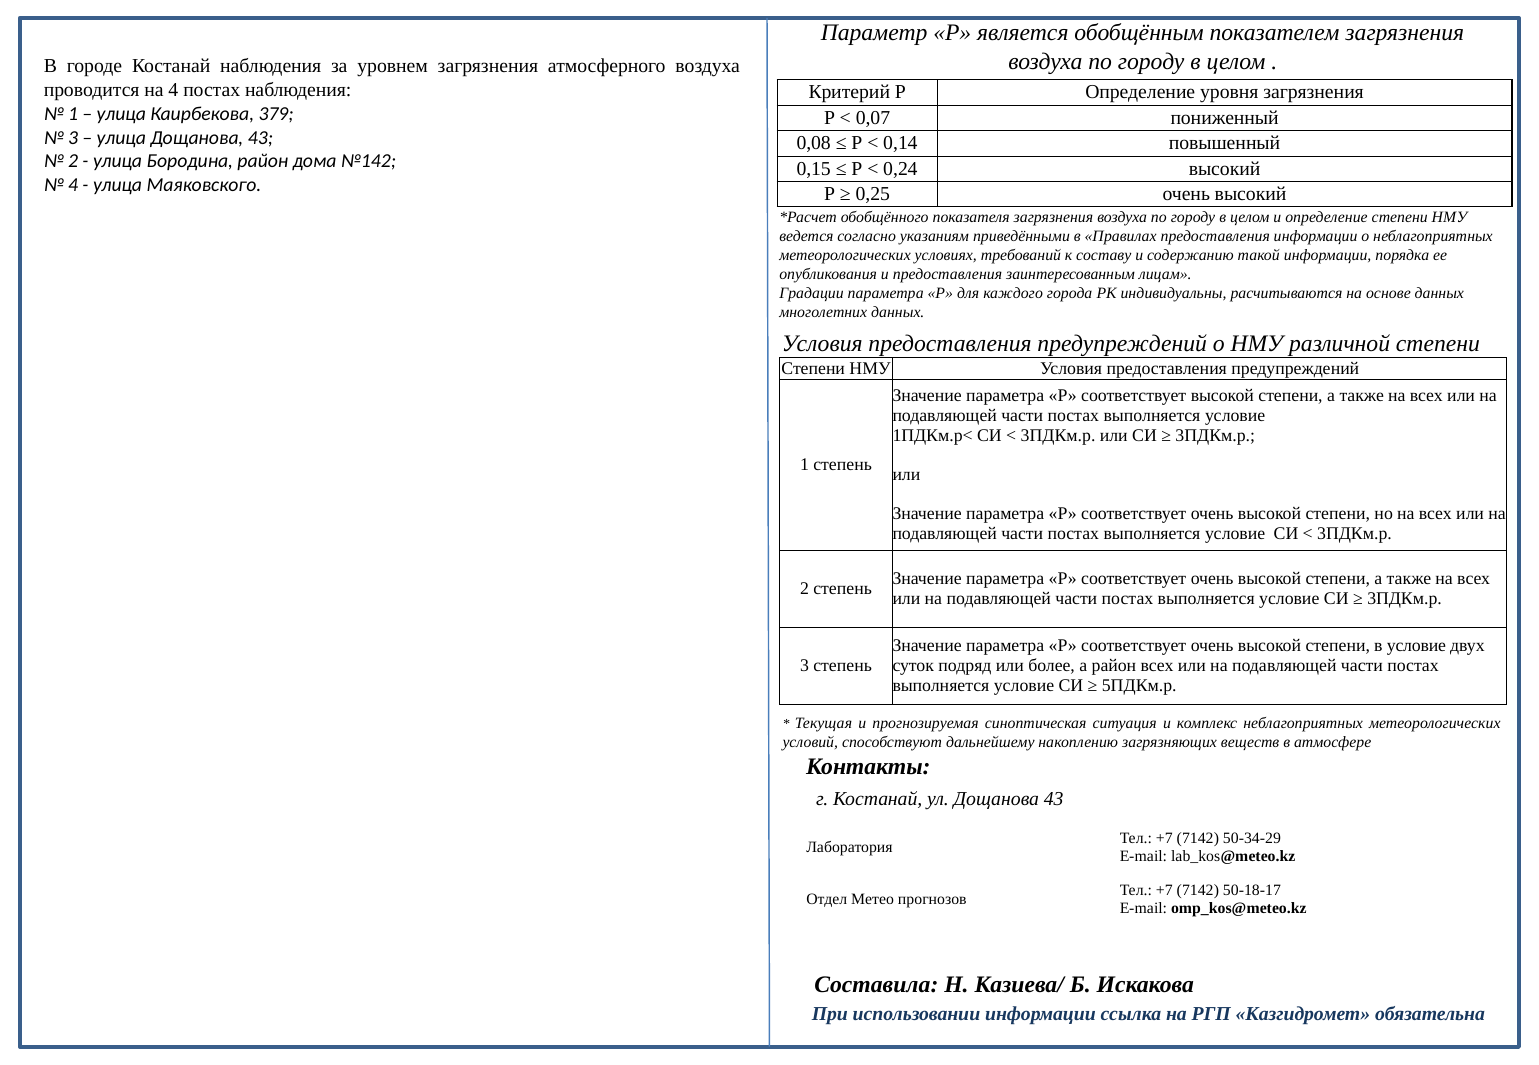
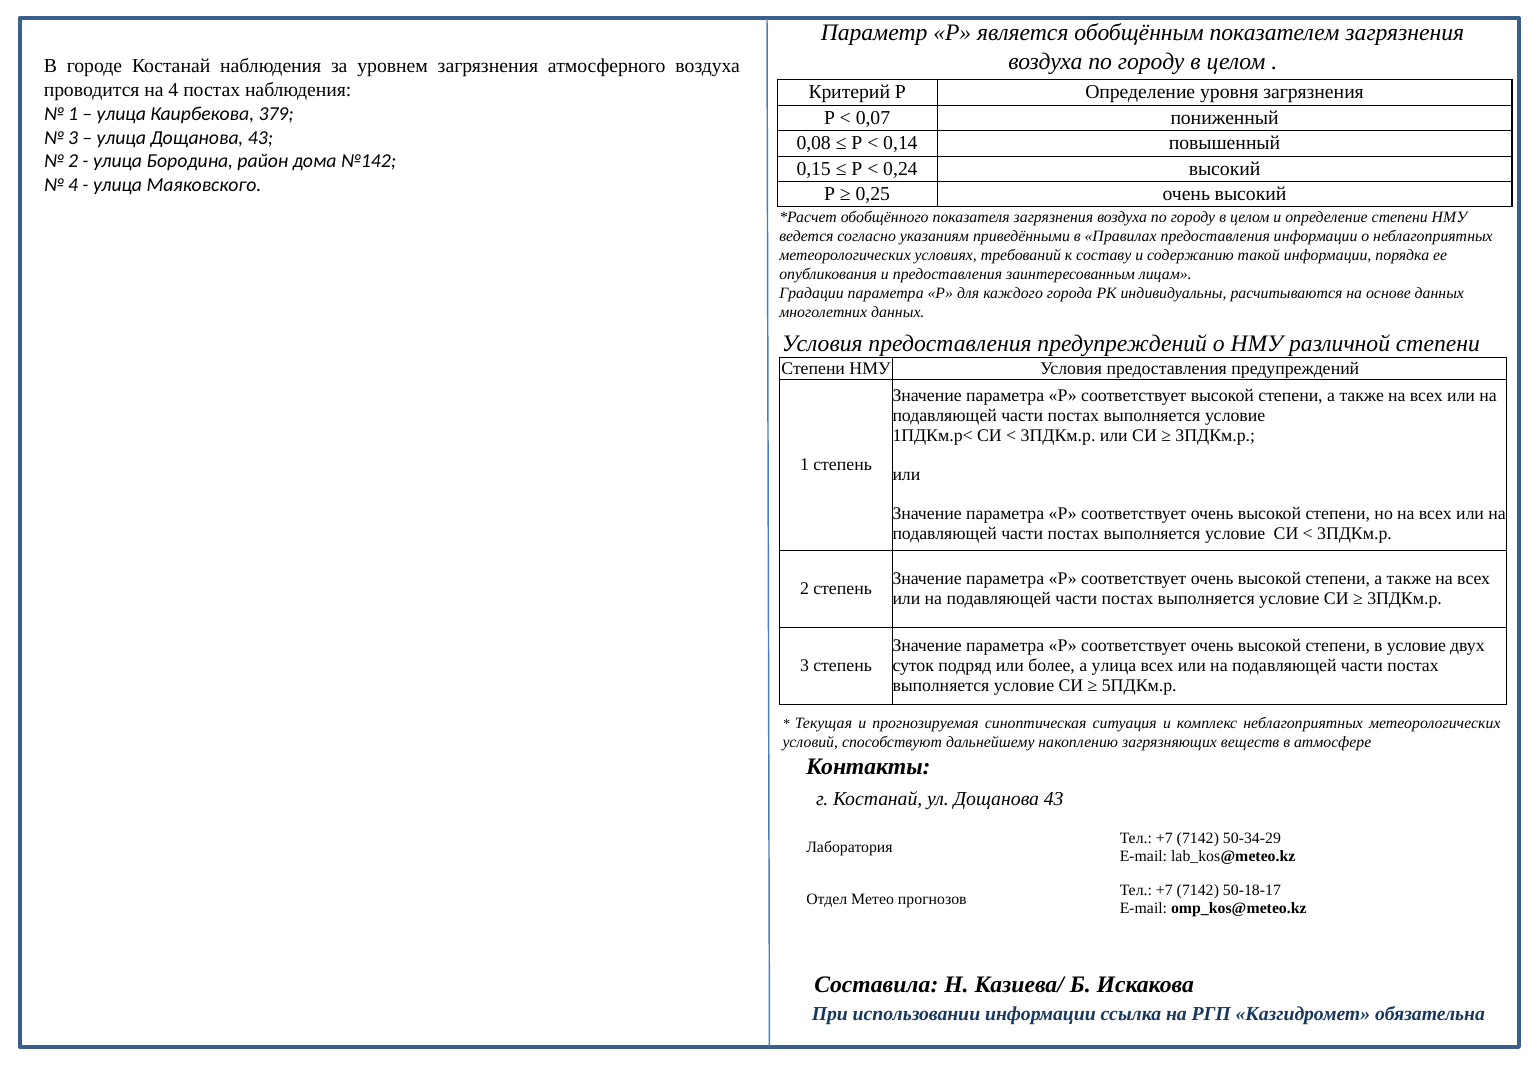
а район: район -> улица
